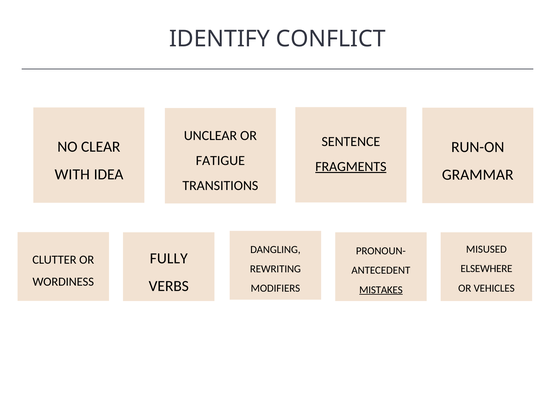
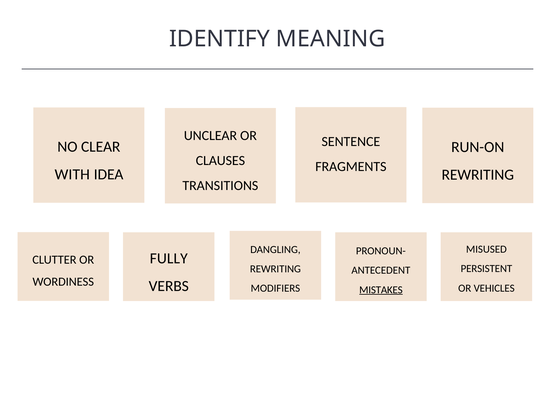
CONFLICT: CONFLICT -> MEANING
FATIGUE: FATIGUE -> CLAUSES
FRAGMENTS underline: present -> none
GRAMMAR at (478, 175): GRAMMAR -> REWRITING
ELSEWHERE: ELSEWHERE -> PERSISTENT
